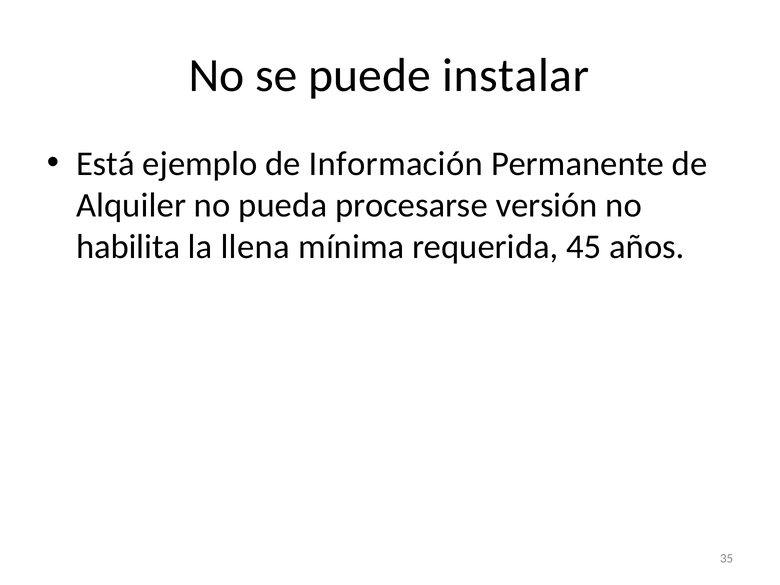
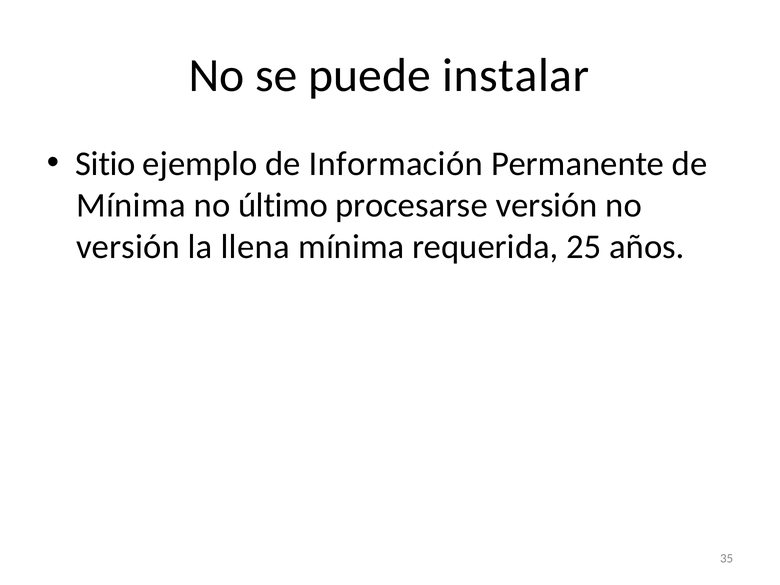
Está: Está -> Sitio
Alquiler at (131, 205): Alquiler -> Mínima
pueda: pueda -> último
habilita at (128, 247): habilita -> versión
45: 45 -> 25
